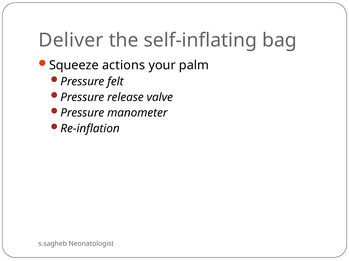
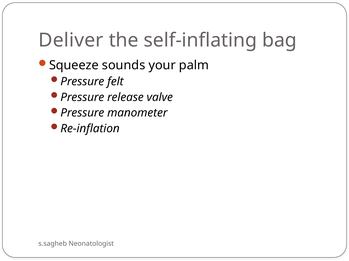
actions: actions -> sounds
